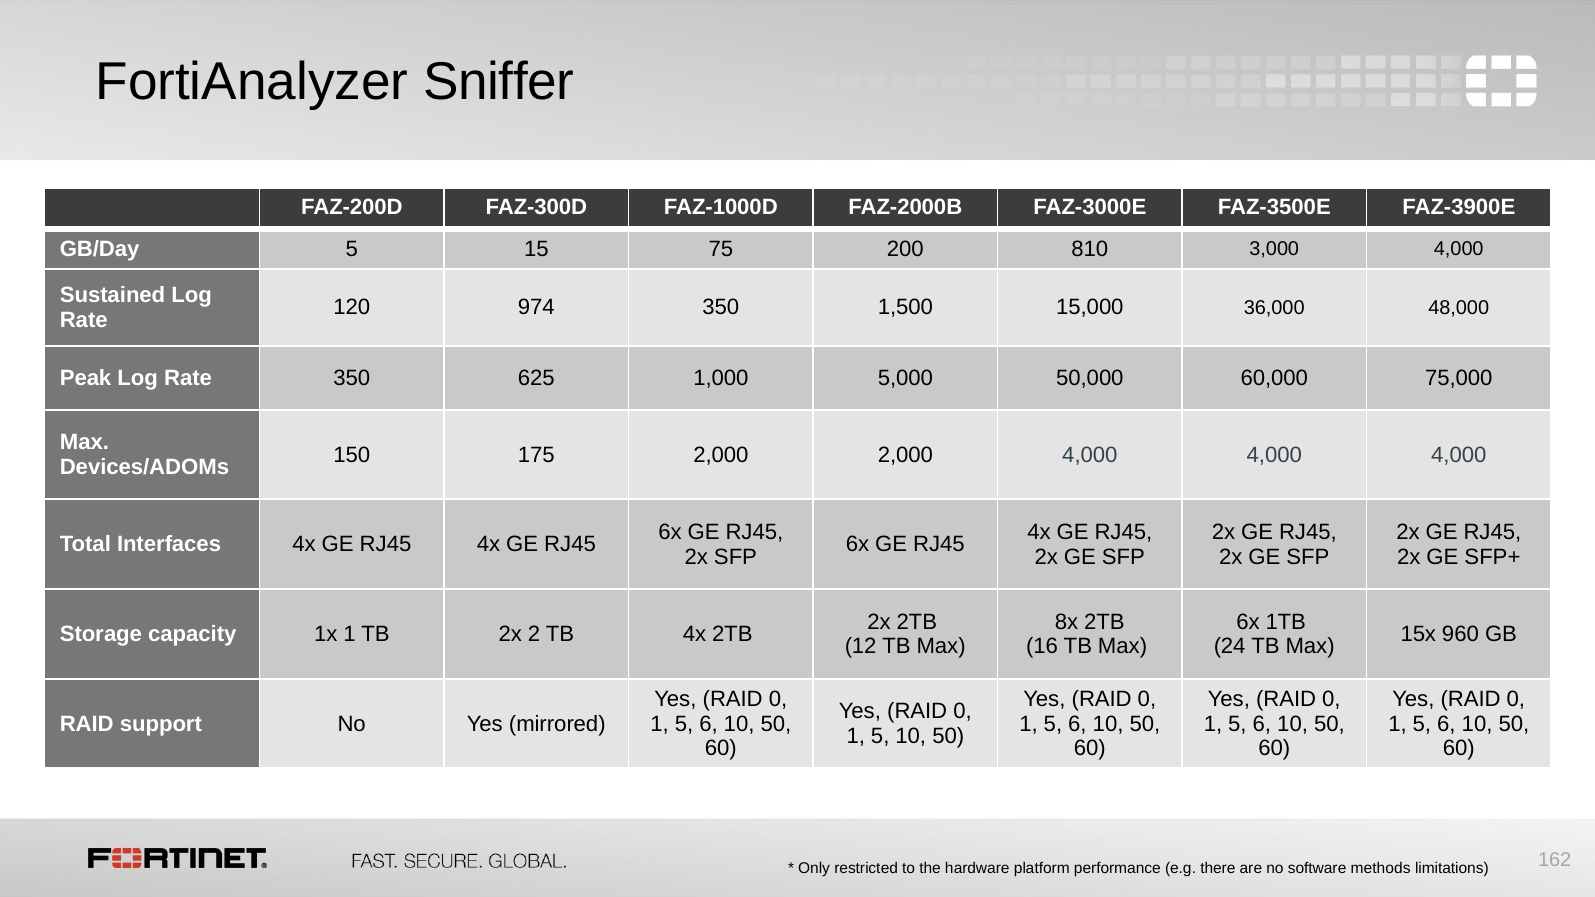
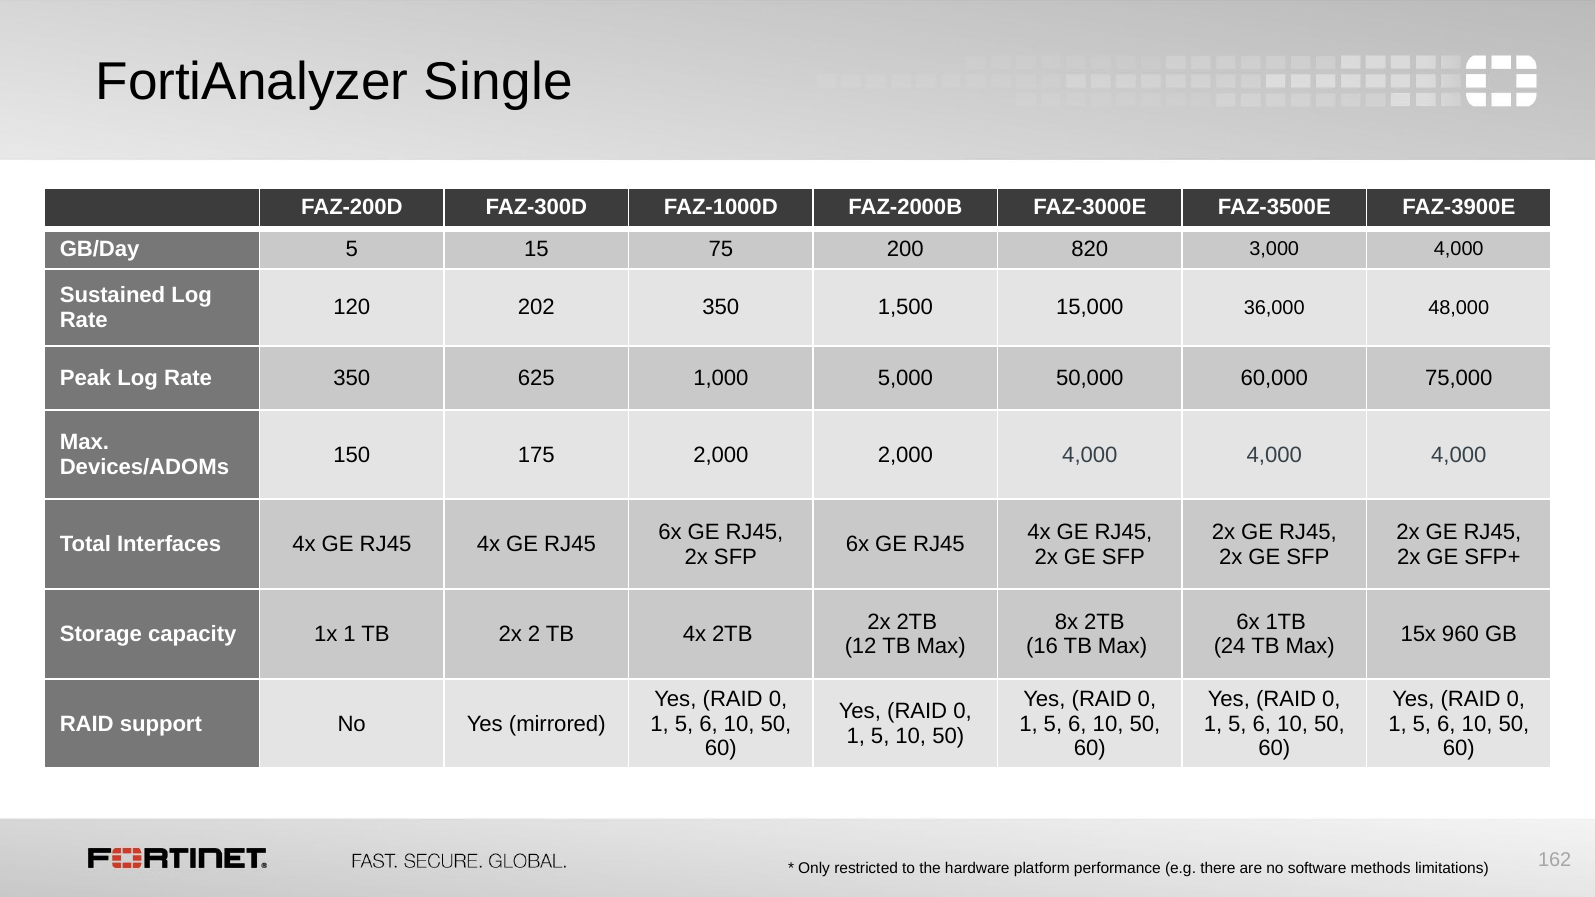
Sniffer: Sniffer -> Single
810: 810 -> 820
974: 974 -> 202
